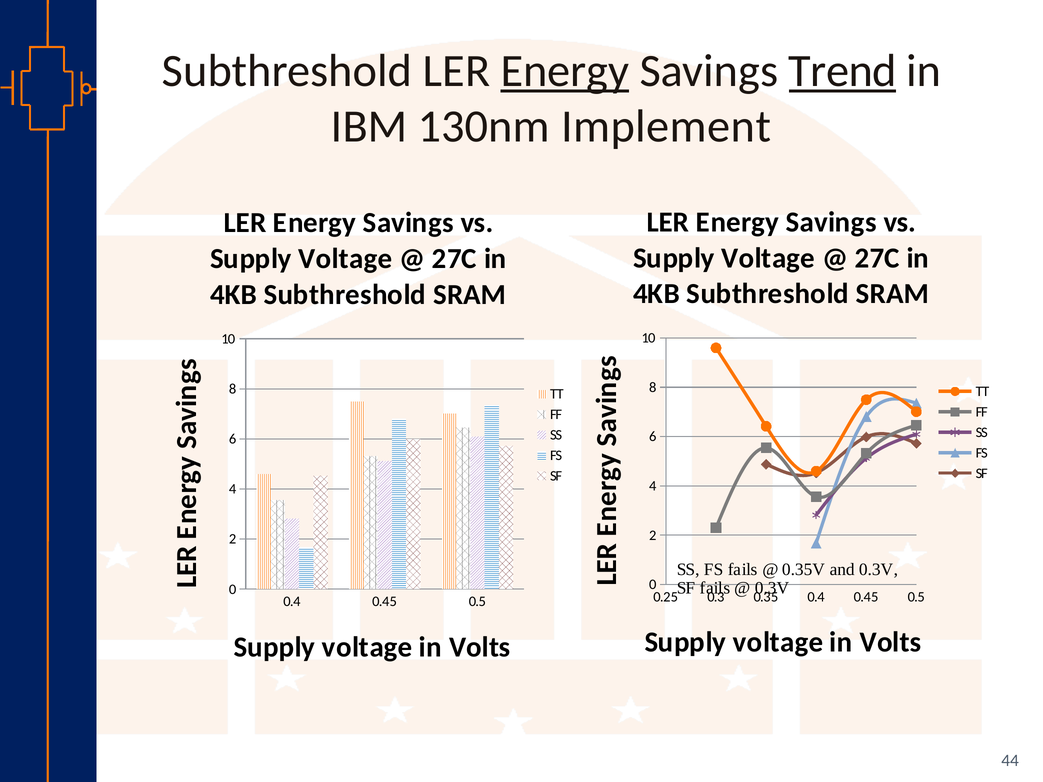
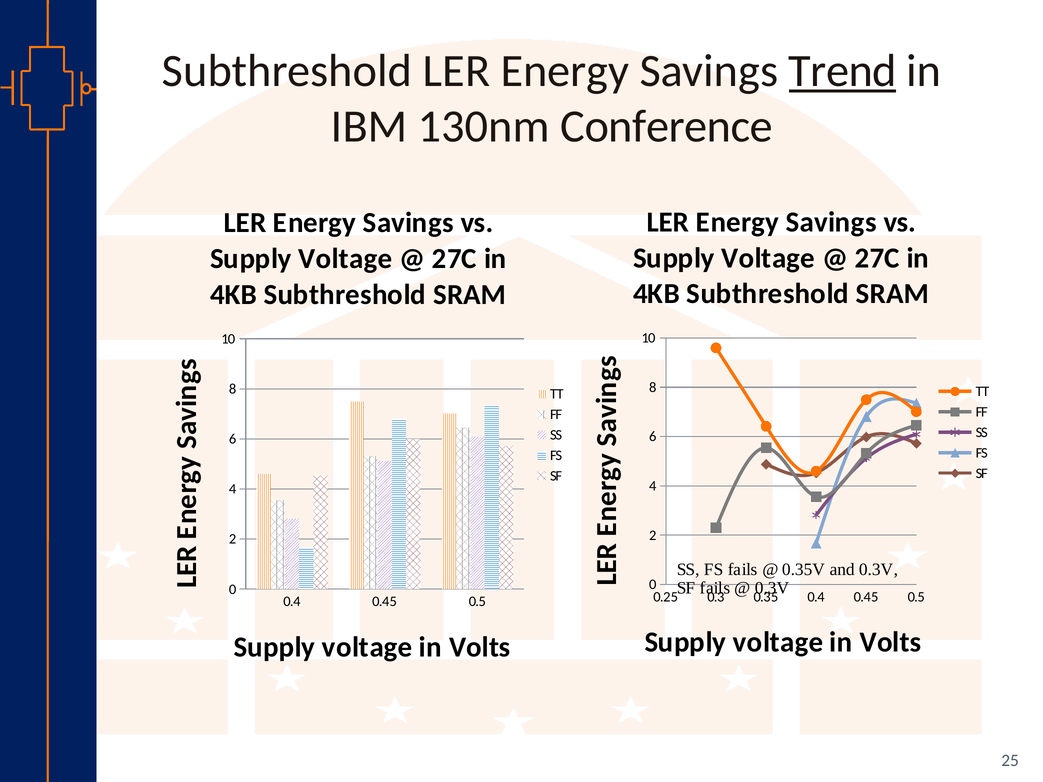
Energy at (565, 71) underline: present -> none
Implement: Implement -> Conference
44: 44 -> 25
